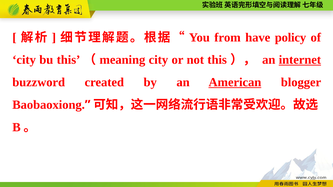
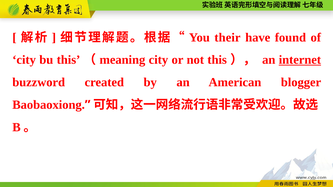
from: from -> their
policy: policy -> found
American underline: present -> none
